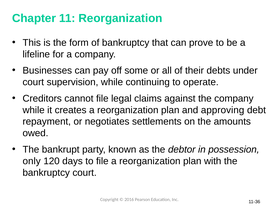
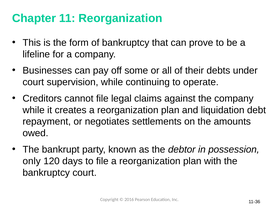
approving: approving -> liquidation
